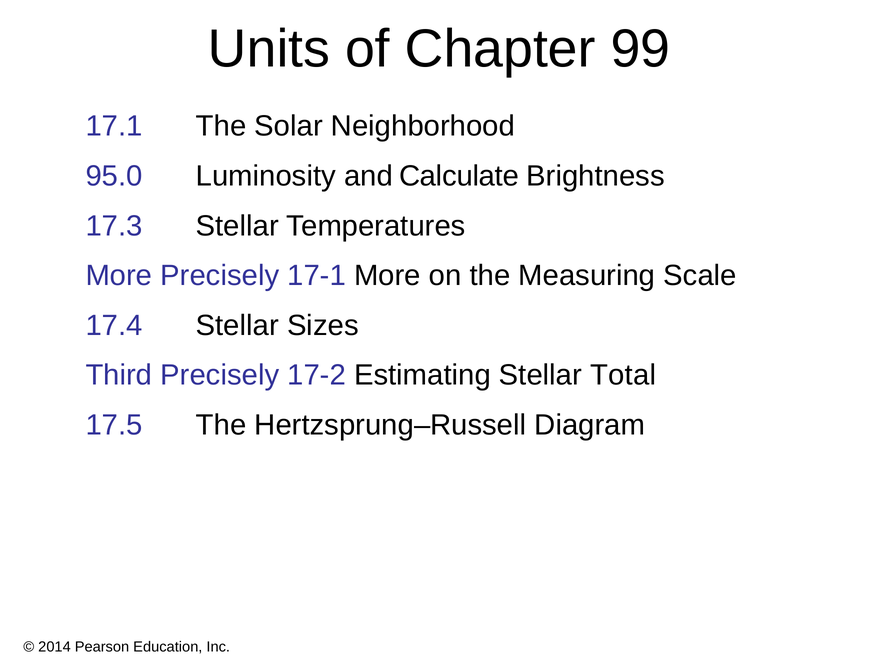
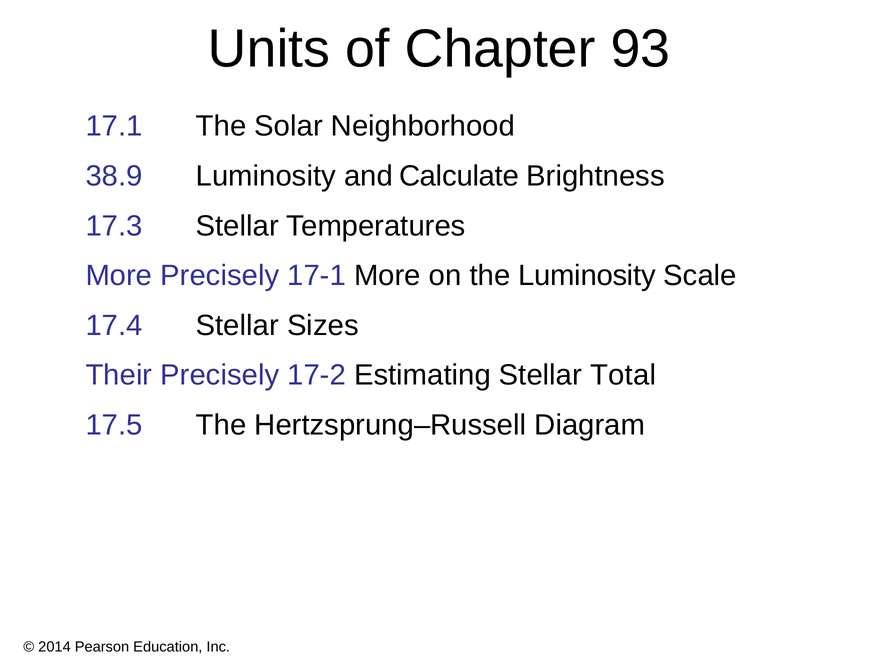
99: 99 -> 93
95.0: 95.0 -> 38.9
the Measuring: Measuring -> Luminosity
Third: Third -> Their
